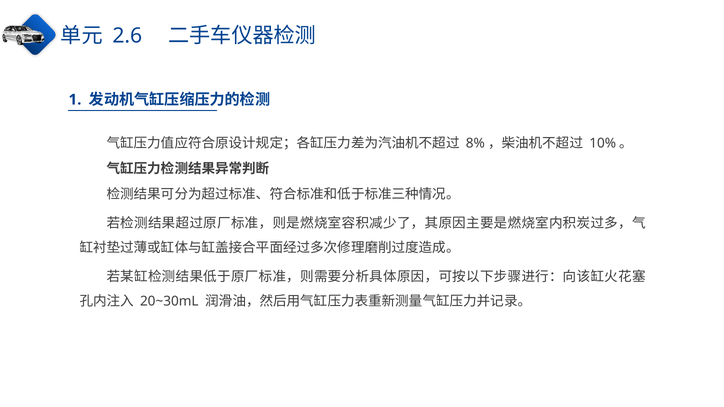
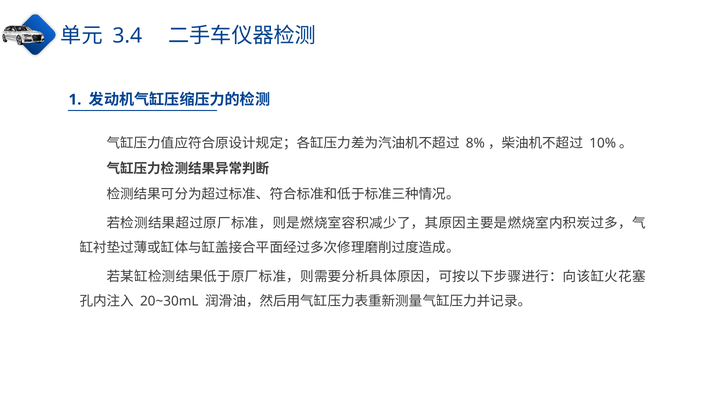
2.6: 2.6 -> 3.4
